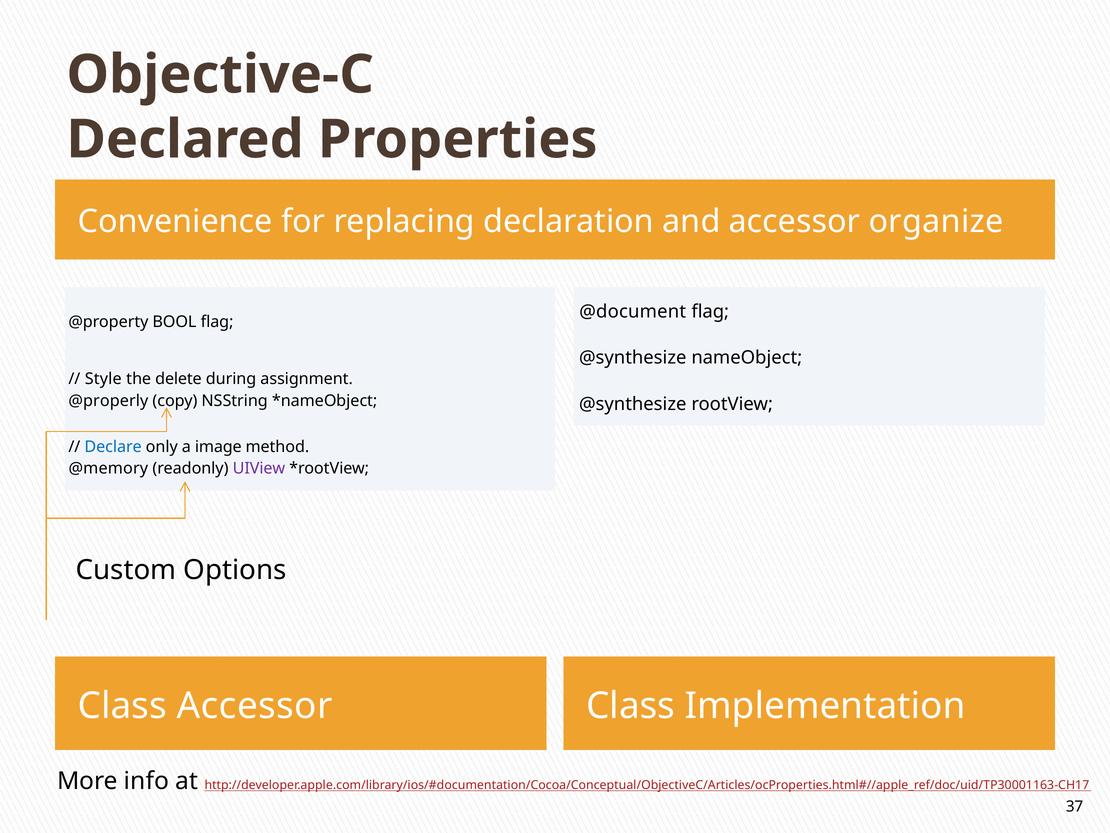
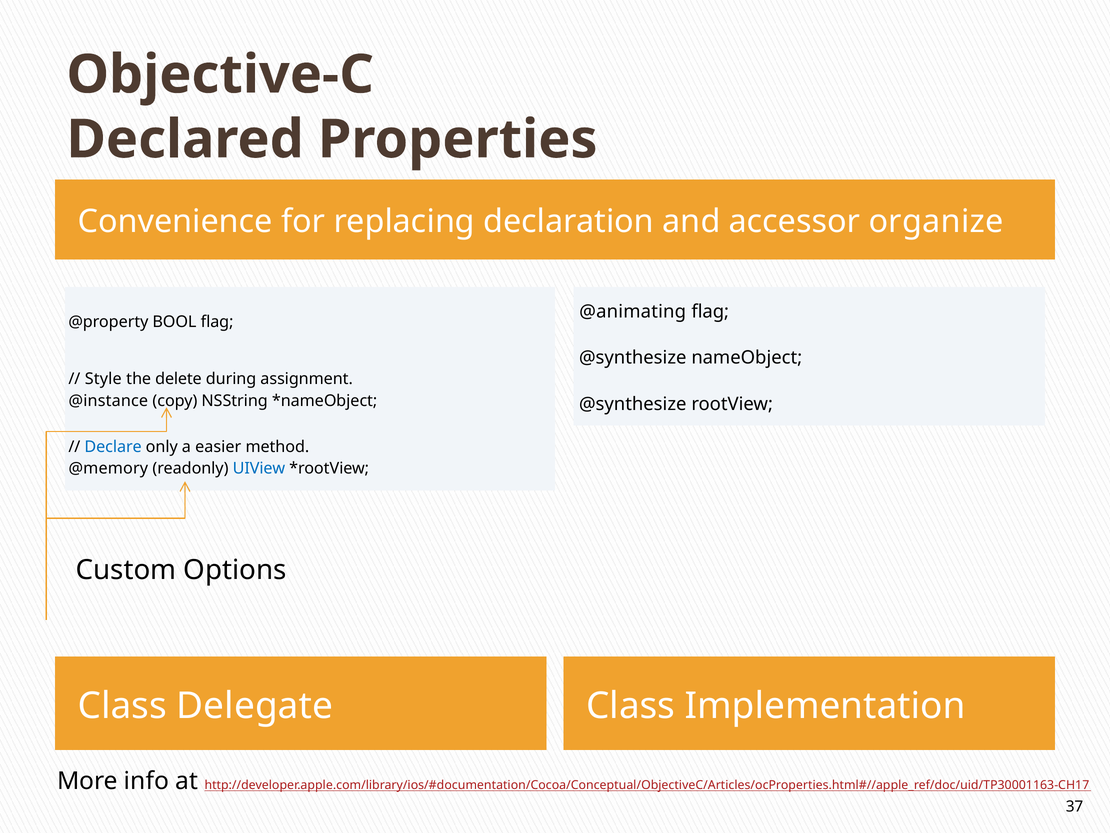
@document: @document -> @animating
@properly: @properly -> @instance
image: image -> easier
UIView colour: purple -> blue
Class Accessor: Accessor -> Delegate
